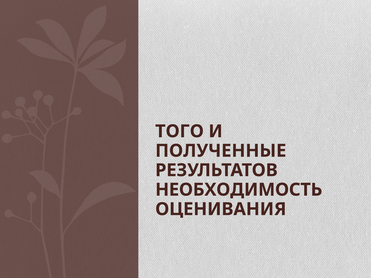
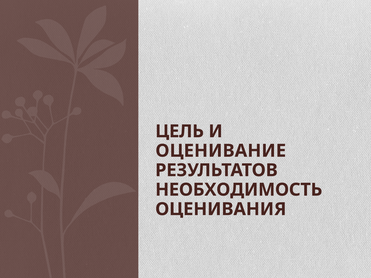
ТОГО: ТОГО -> ЦЕЛЬ
ПОЛУЧЕННЫЕ: ПОЛУЧЕННЫЕ -> ОЦЕНИВАНИЕ
